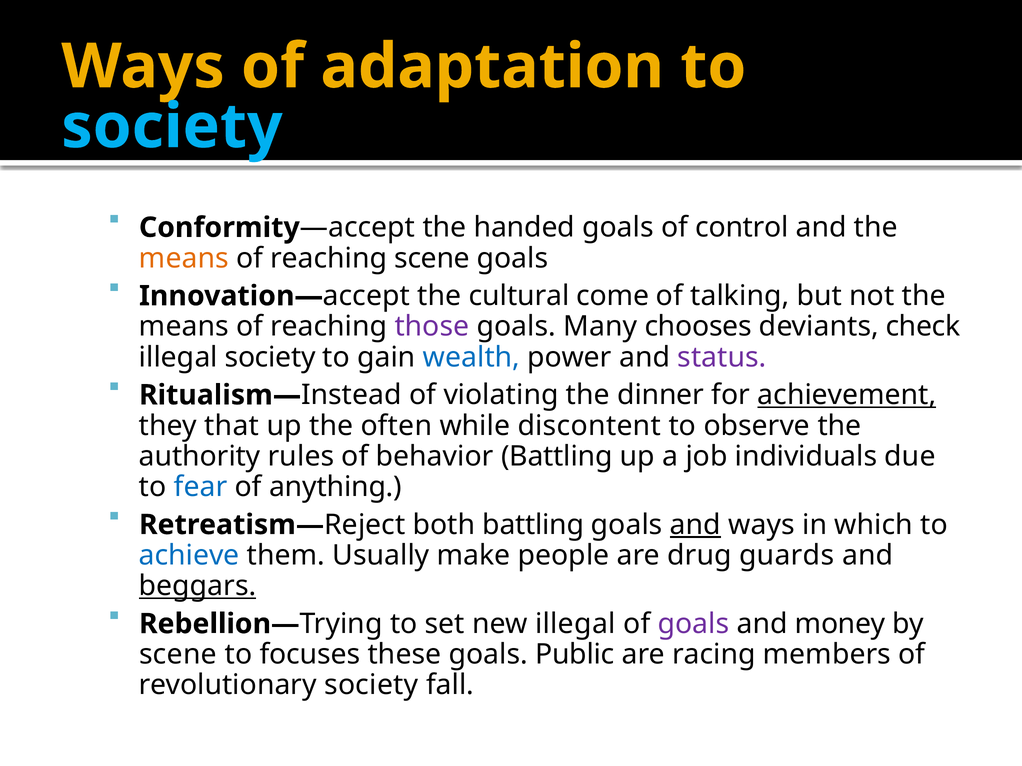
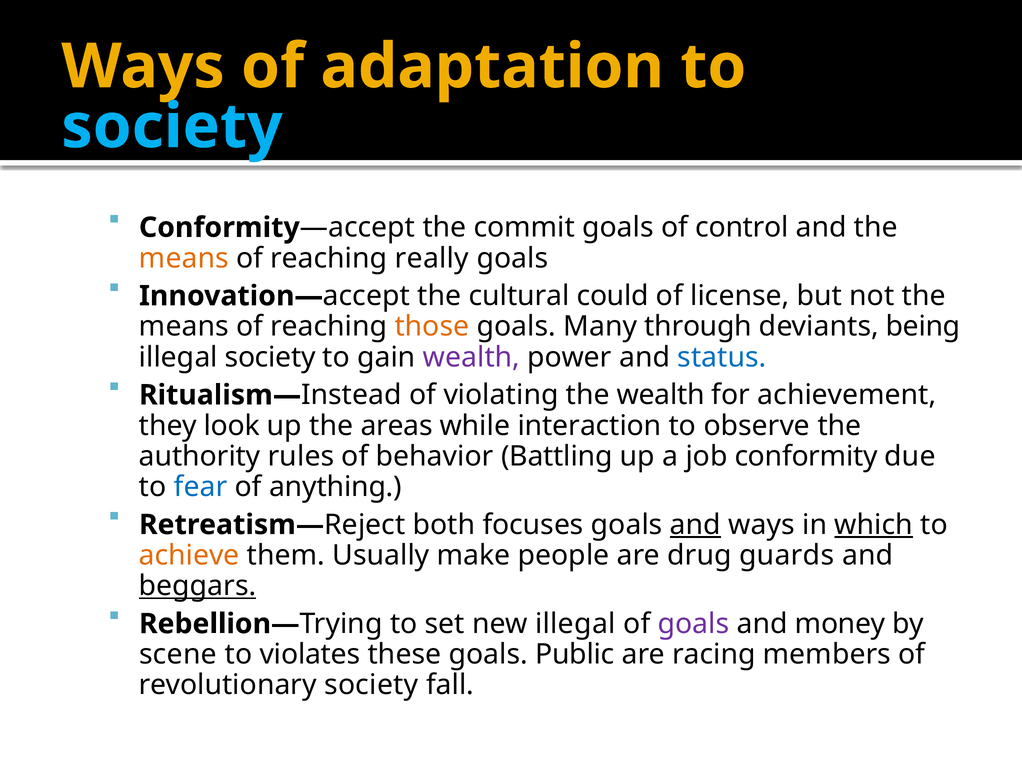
handed: handed -> commit
reaching scene: scene -> really
come: come -> could
talking: talking -> license
those colour: purple -> orange
chooses: chooses -> through
check: check -> being
wealth at (471, 357) colour: blue -> purple
status colour: purple -> blue
the dinner: dinner -> wealth
achievement underline: present -> none
that: that -> look
often: often -> areas
discontent: discontent -> interaction
job individuals: individuals -> conformity
both battling: battling -> focuses
which underline: none -> present
achieve colour: blue -> orange
focuses: focuses -> violates
